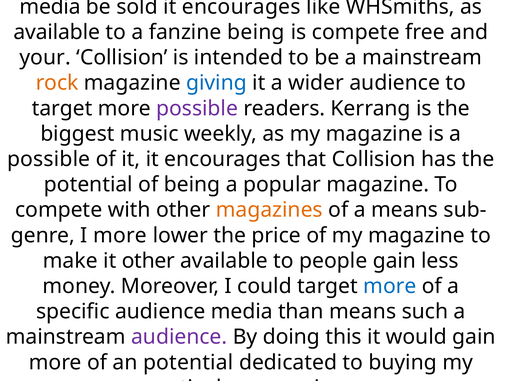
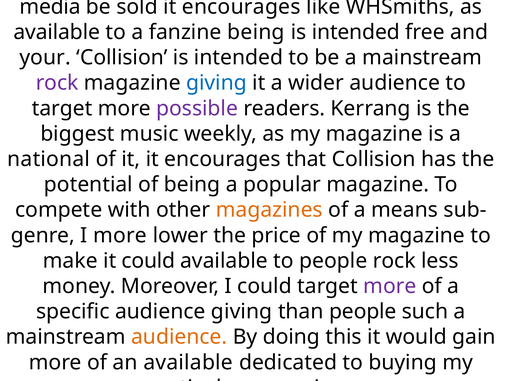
compete at (356, 32): compete -> intended
rock at (57, 83) colour: orange -> purple
possible at (49, 159): possible -> national
it other: other -> could
people gain: gain -> rock
more at (390, 286) colour: blue -> purple
audience media: media -> giving
than means: means -> people
audience at (179, 337) colour: purple -> orange
an potential: potential -> available
